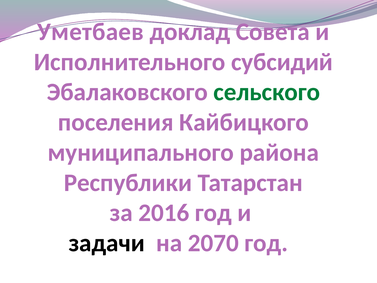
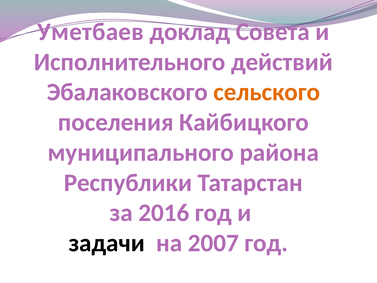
субсидий: субсидий -> действий
сельского colour: green -> orange
2070: 2070 -> 2007
